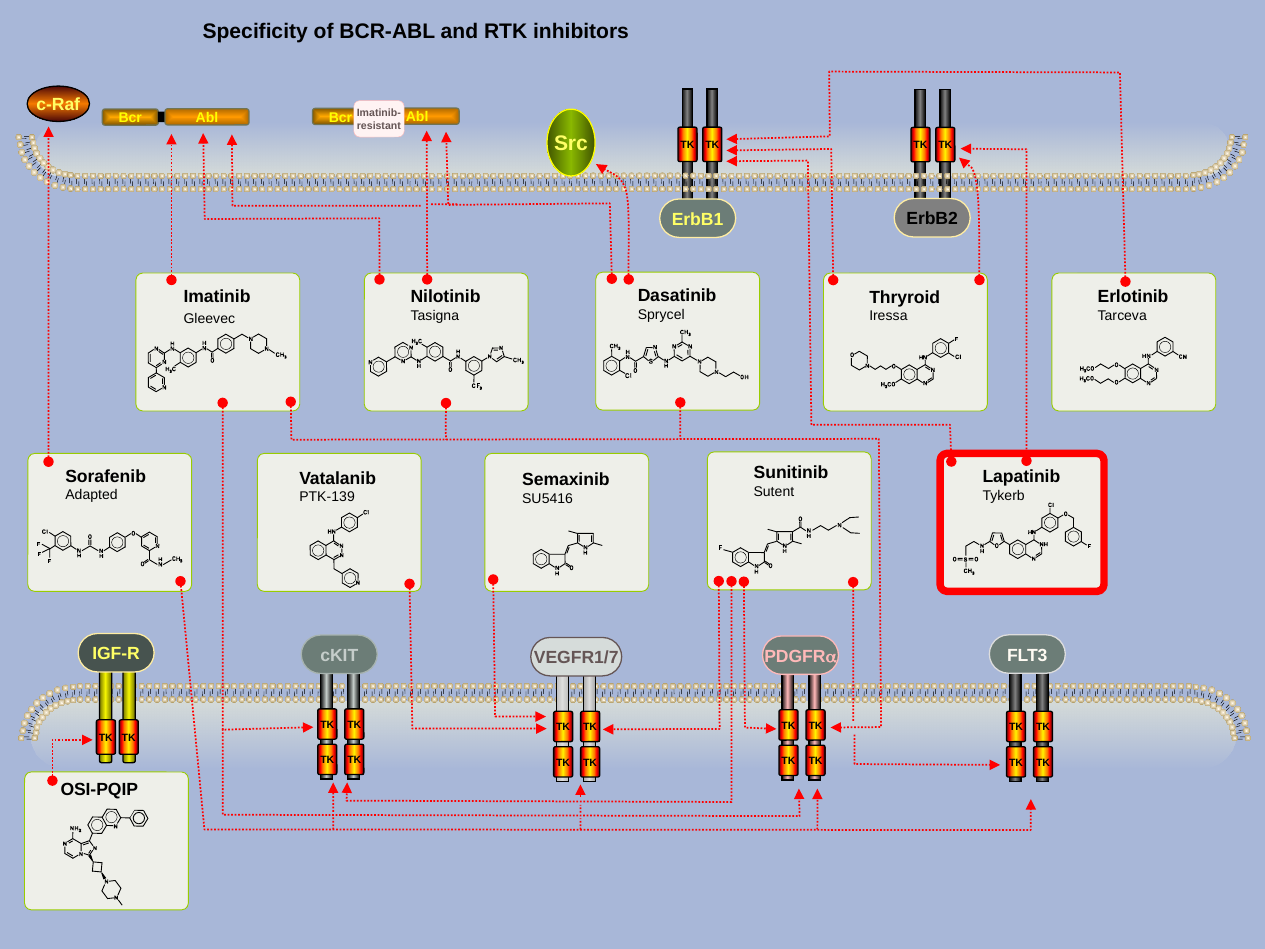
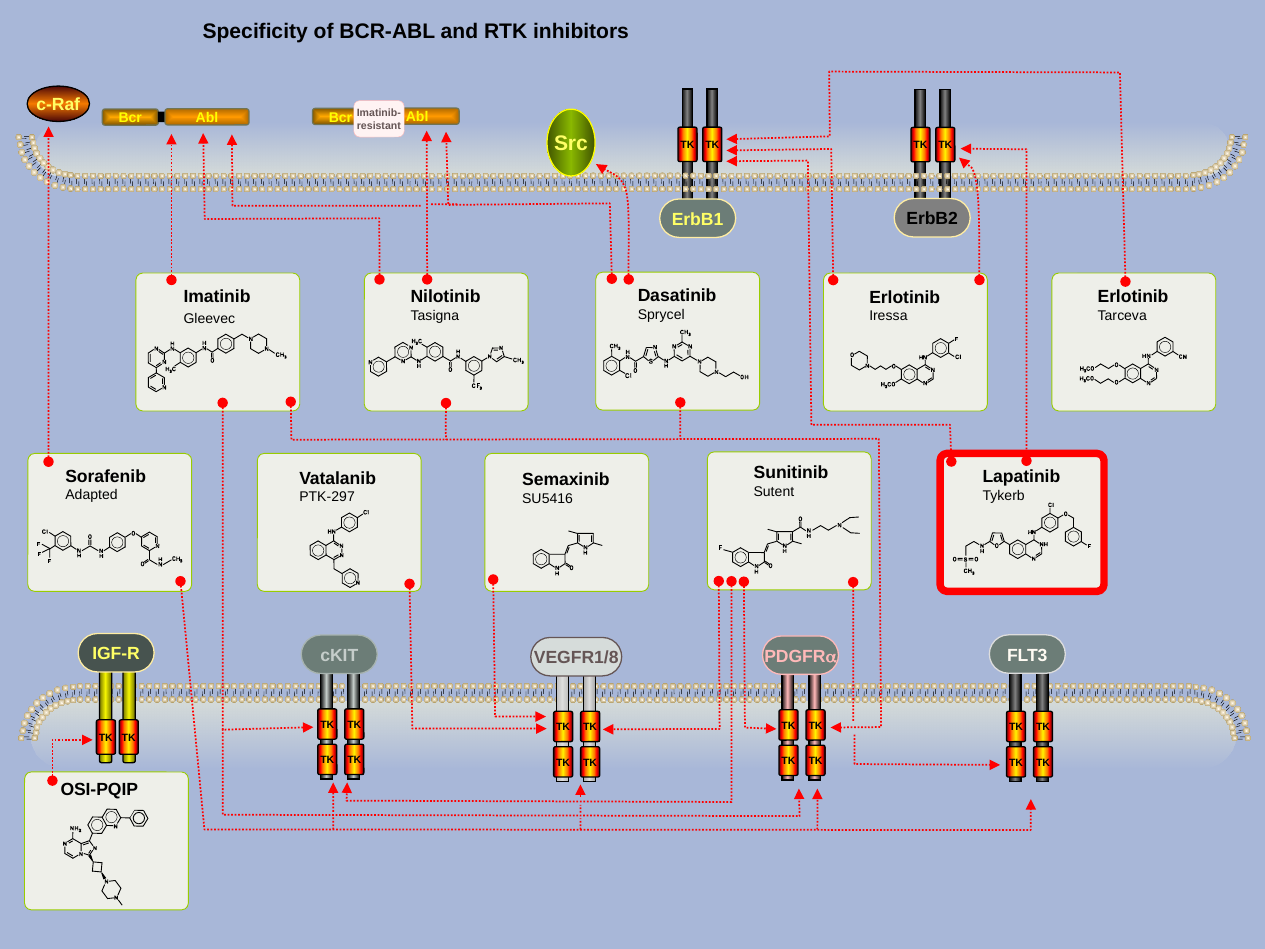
Thryroid at (905, 297): Thryroid -> Erlotinib
PTK-139: PTK-139 -> PTK-297
VEGFR1/7: VEGFR1/7 -> VEGFR1/8
